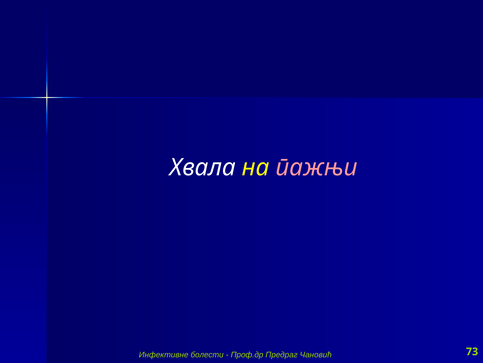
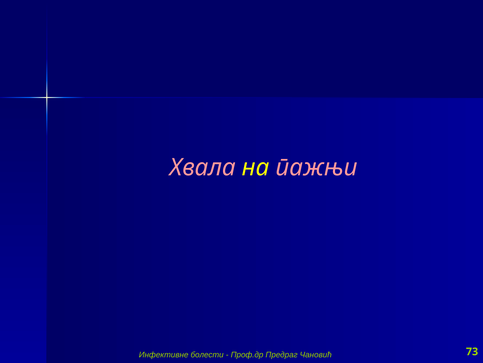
Хвала colour: white -> pink
